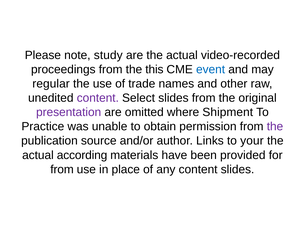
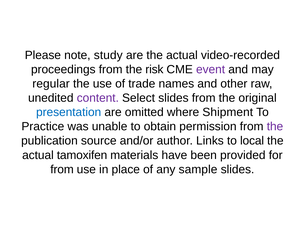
this: this -> risk
event colour: blue -> purple
presentation colour: purple -> blue
your: your -> local
according: according -> tamoxifen
any content: content -> sample
